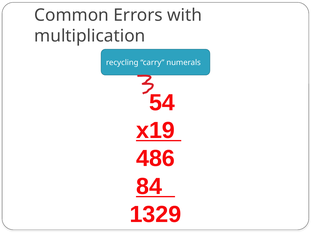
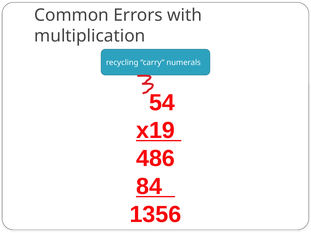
1329: 1329 -> 1356
